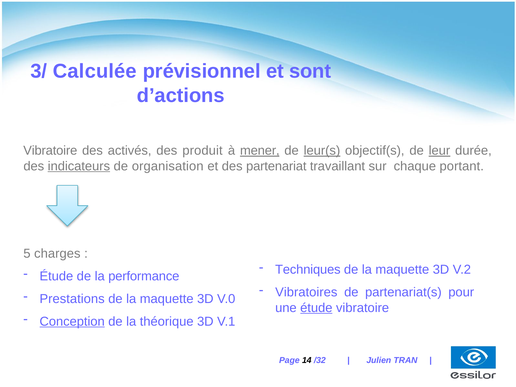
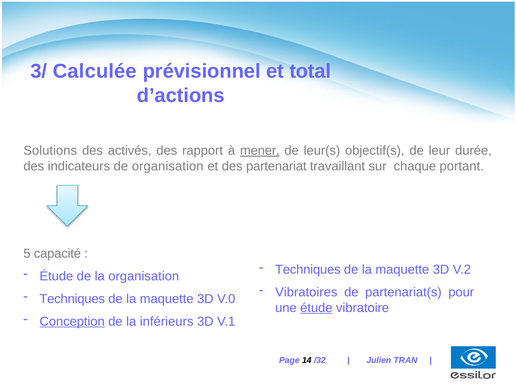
sont: sont -> total
Vibratoire at (50, 151): Vibratoire -> Solutions
produit: produit -> rapport
leur(s underline: present -> none
leur underline: present -> none
indicateurs underline: present -> none
charges: charges -> capacité
la performance: performance -> organisation
Prestations at (72, 299): Prestations -> Techniques
théorique: théorique -> inférieurs
